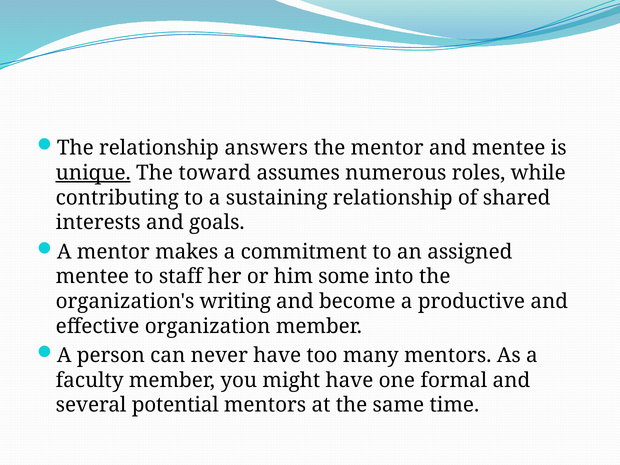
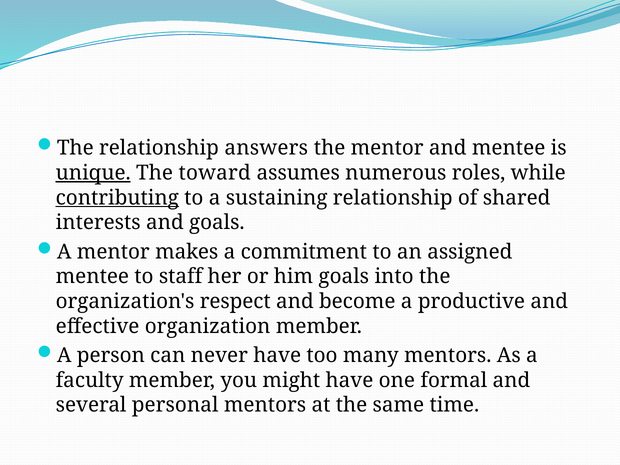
contributing underline: none -> present
him some: some -> goals
writing: writing -> respect
potential: potential -> personal
